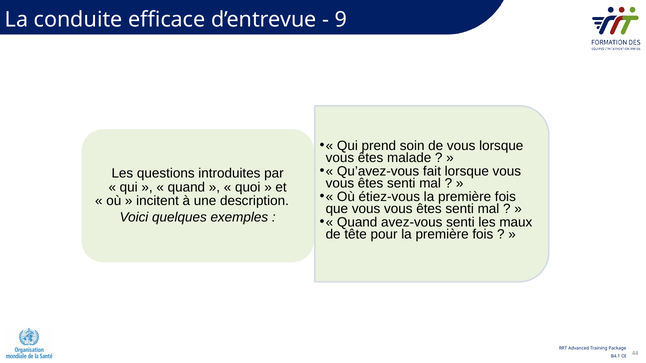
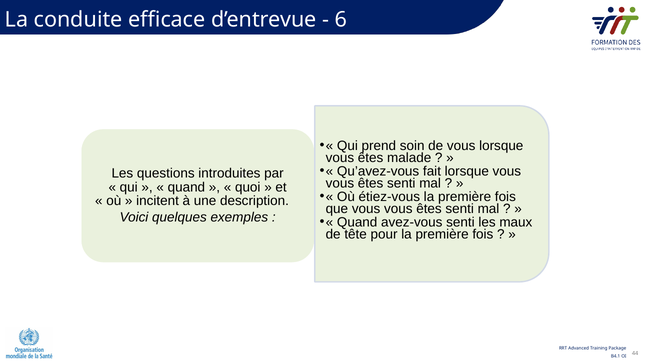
9: 9 -> 6
